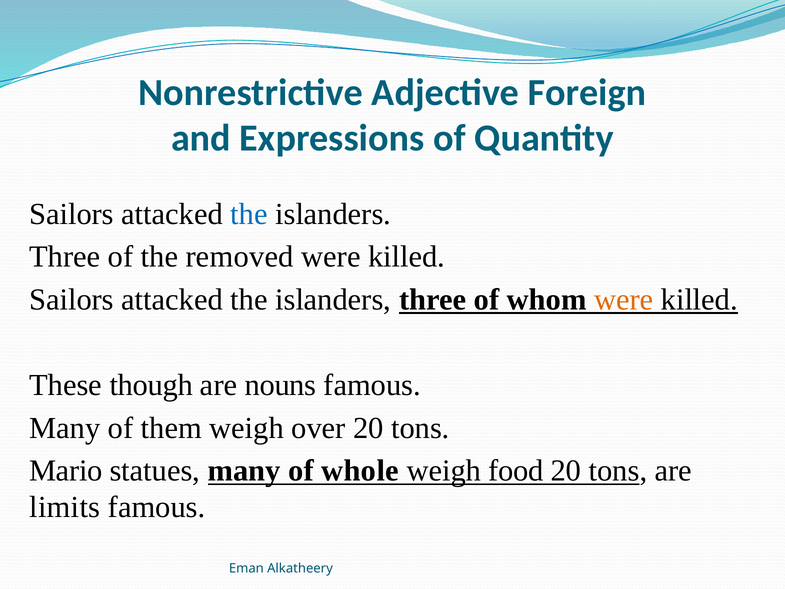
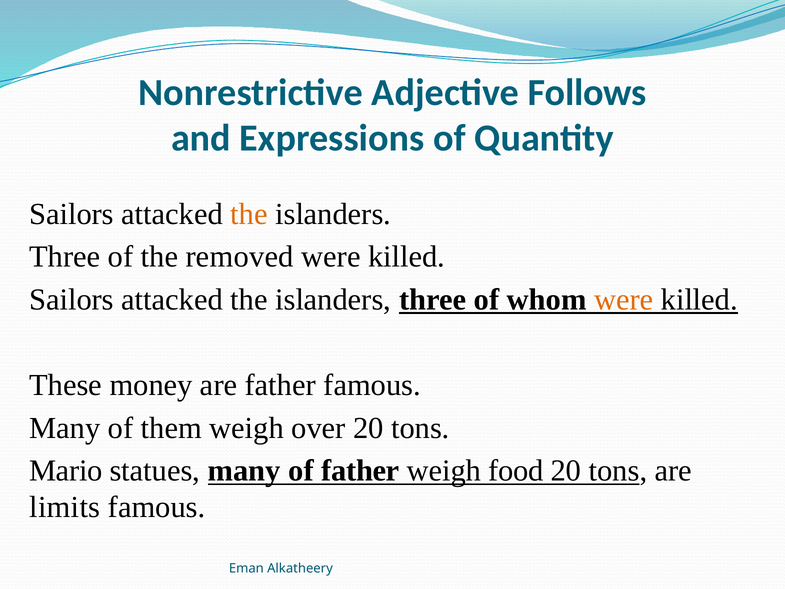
Foreign: Foreign -> Follows
the at (249, 214) colour: blue -> orange
though: though -> money
are nouns: nouns -> father
of whole: whole -> father
